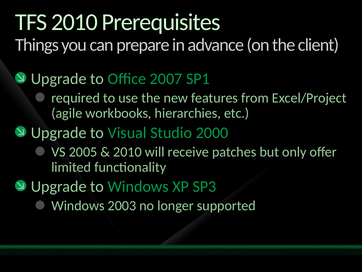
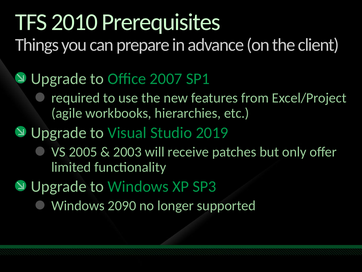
2000: 2000 -> 2019
2010 at (127, 152): 2010 -> 2003
2003: 2003 -> 2090
